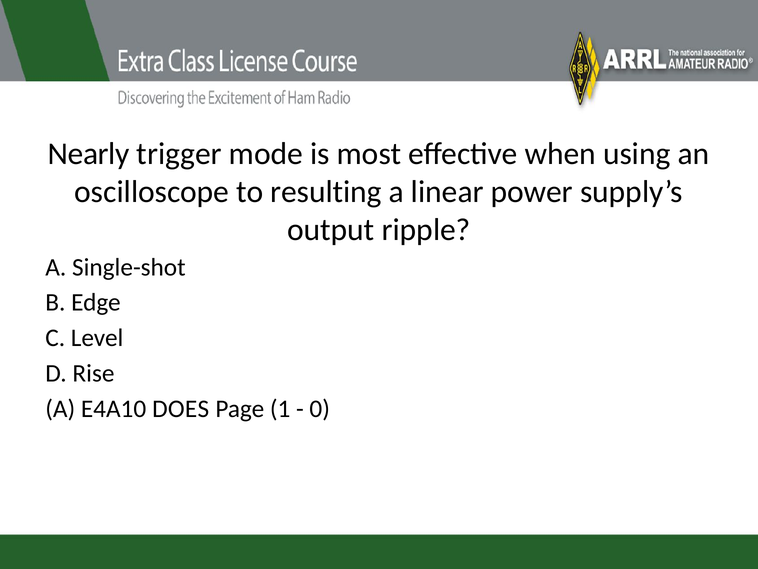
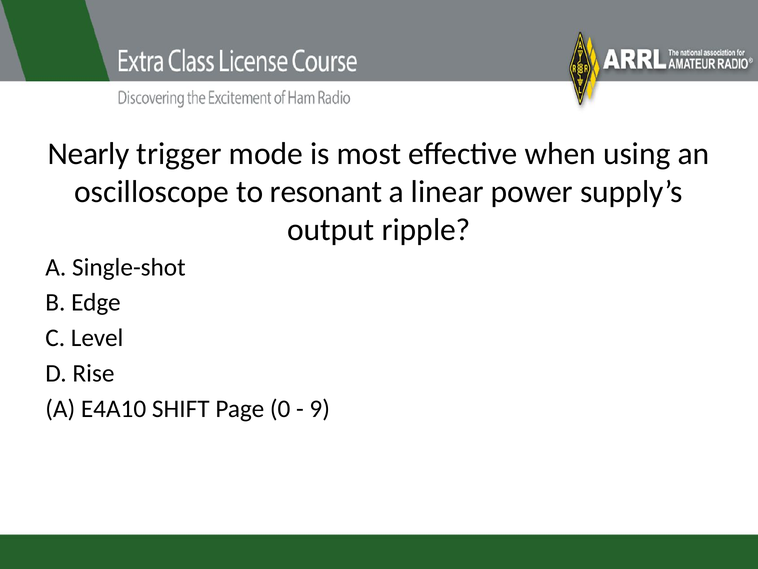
resulting: resulting -> resonant
DOES: DOES -> SHIFT
1: 1 -> 0
0: 0 -> 9
